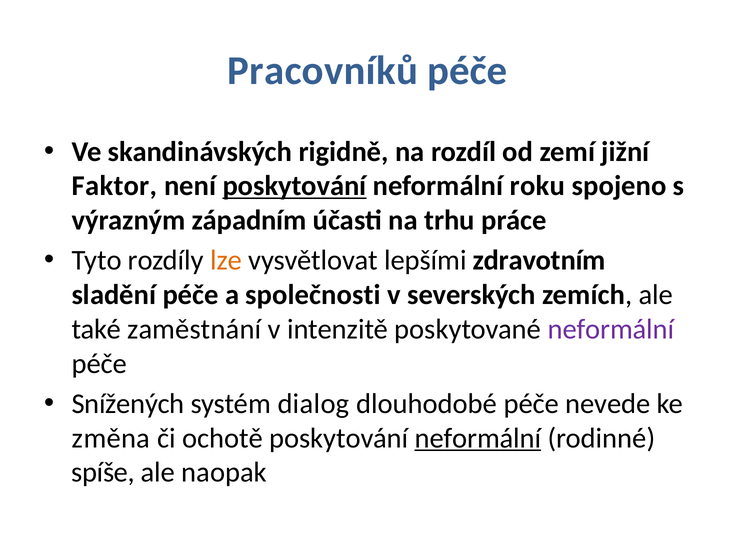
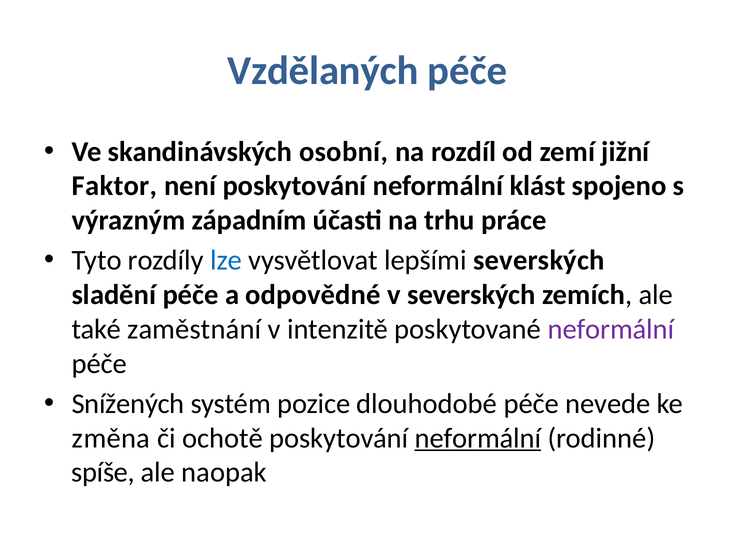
Pracovníků: Pracovníků -> Vzdělaných
rigidně: rigidně -> osobní
poskytování at (295, 186) underline: present -> none
roku: roku -> klást
lze colour: orange -> blue
lepšími zdravotním: zdravotním -> severských
společnosti: společnosti -> odpovědné
dialog: dialog -> pozice
